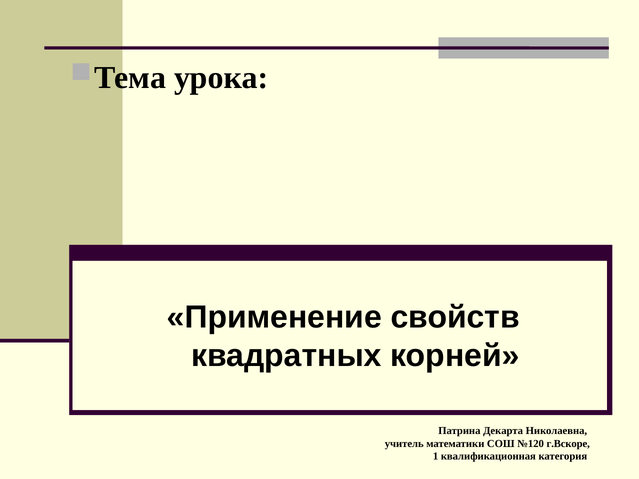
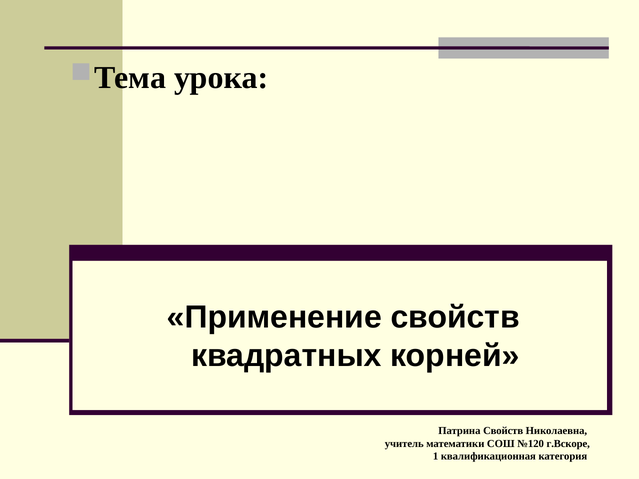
Патрина Декарта: Декарта -> Свойств
